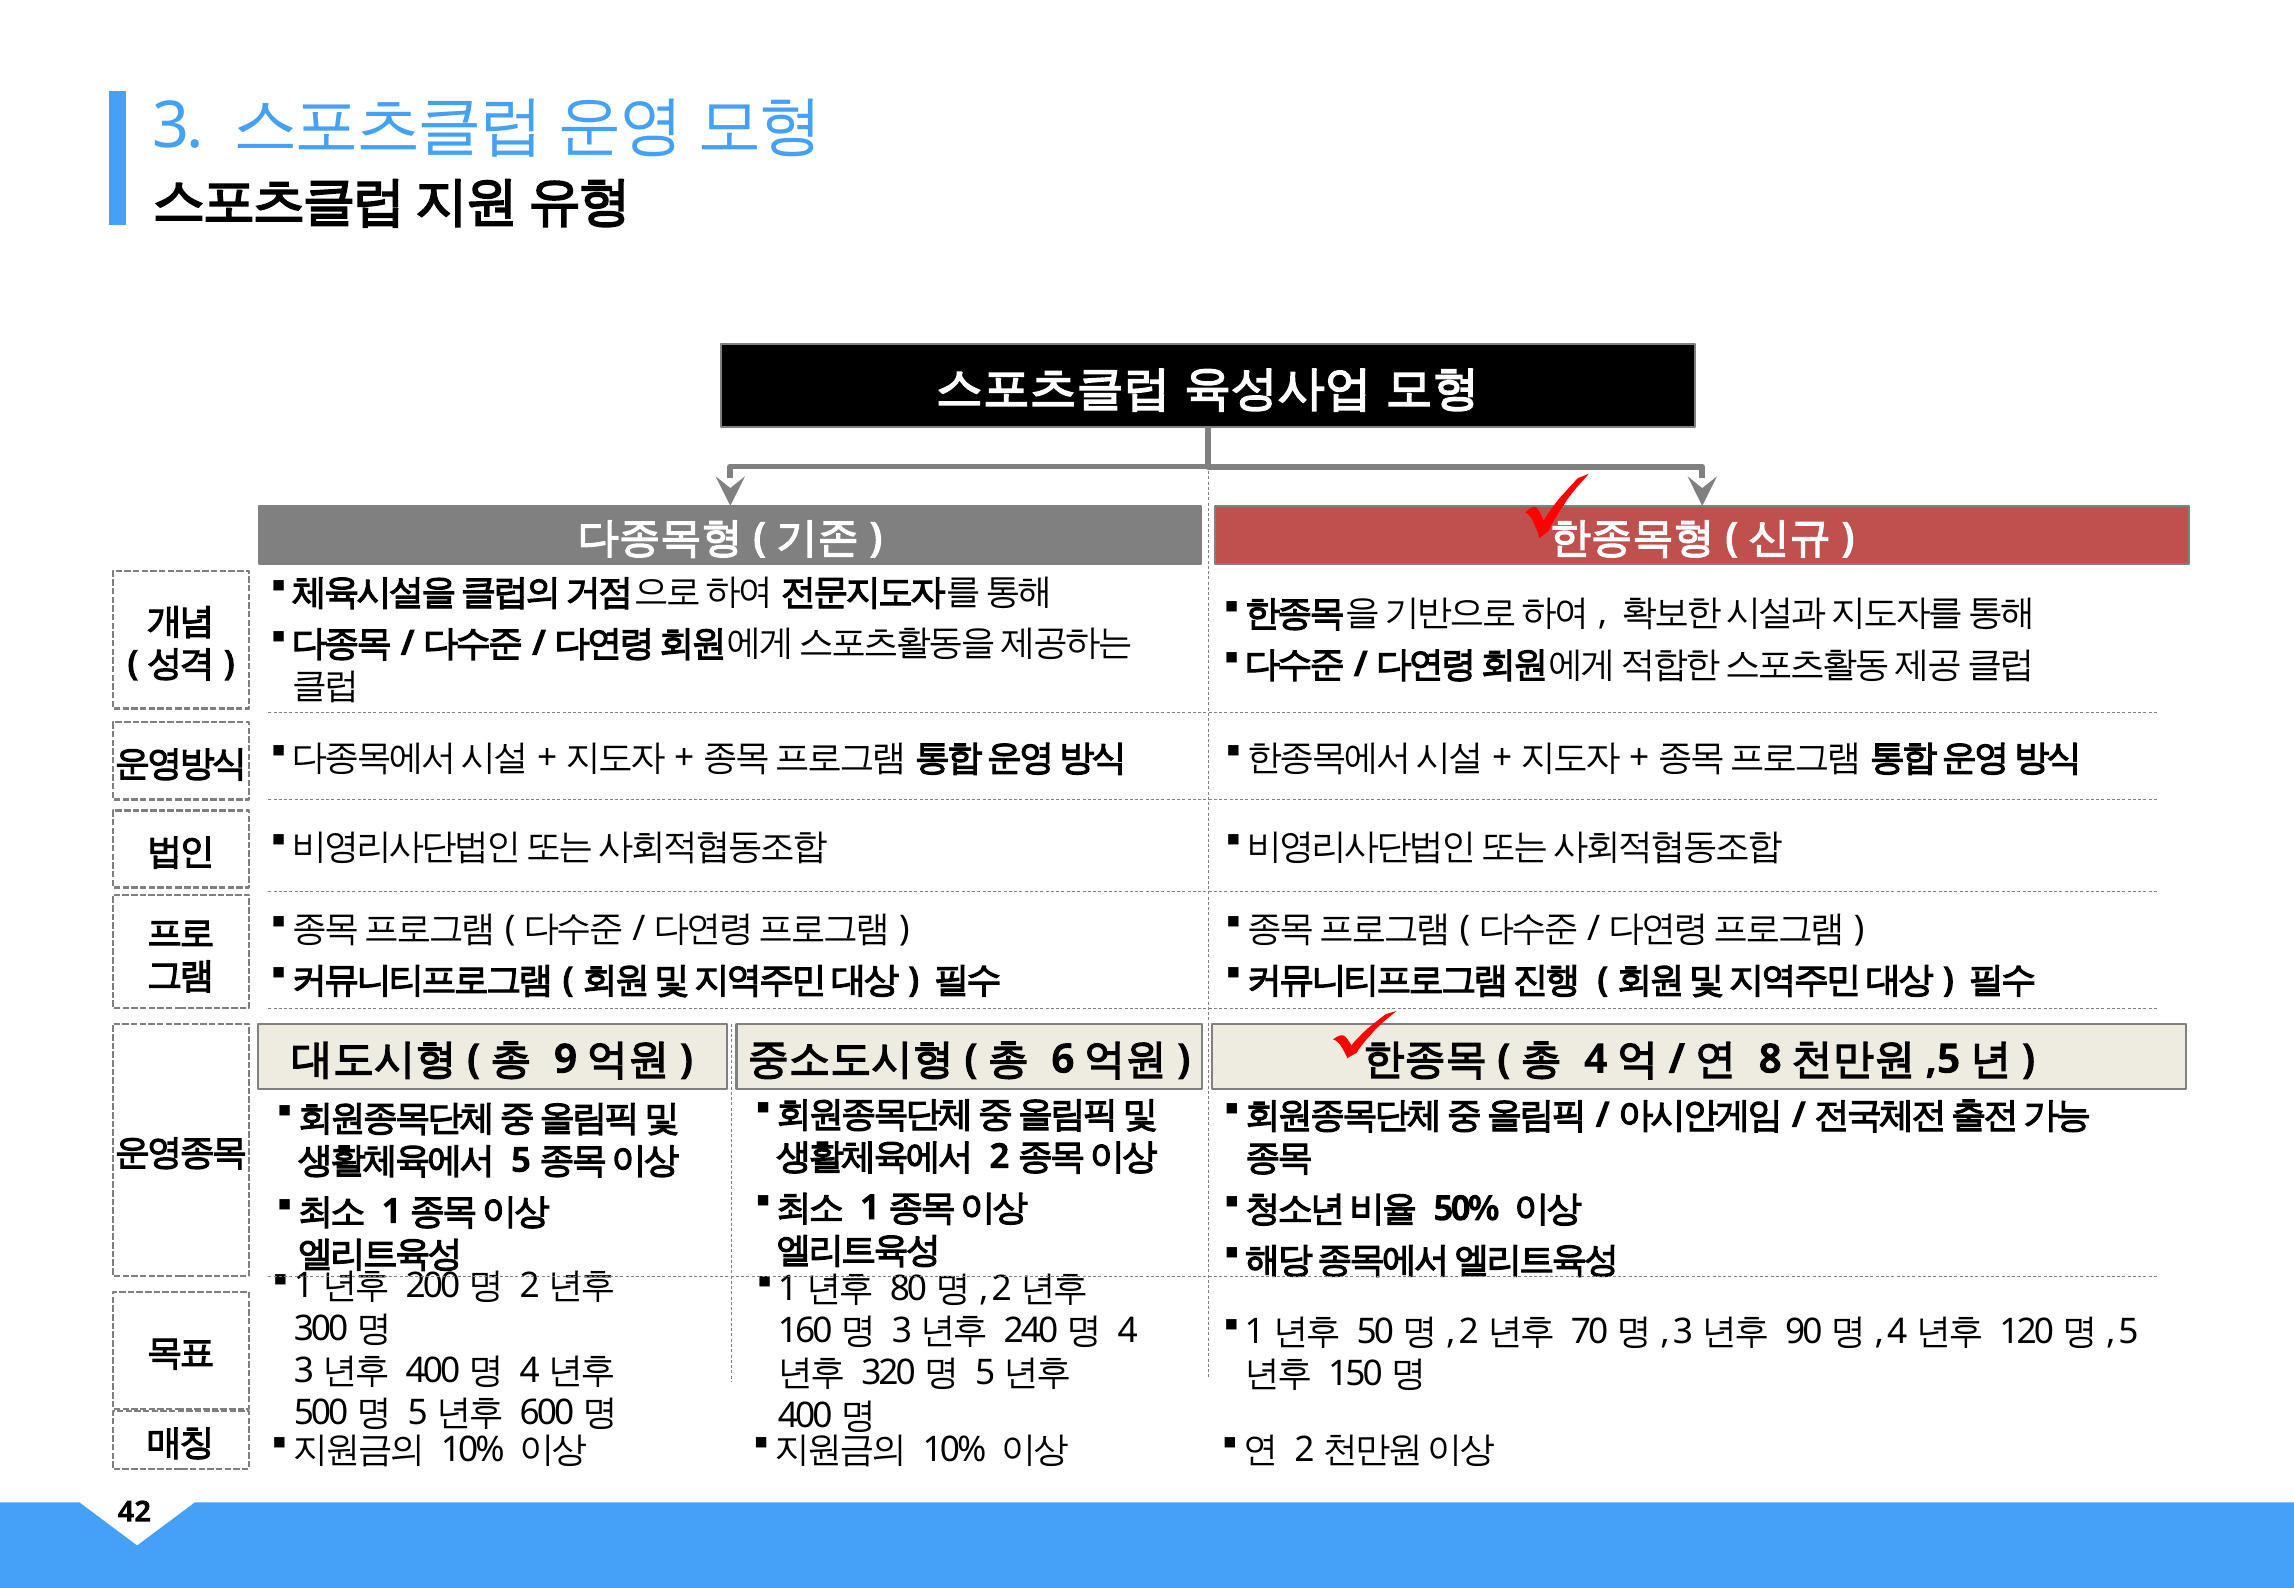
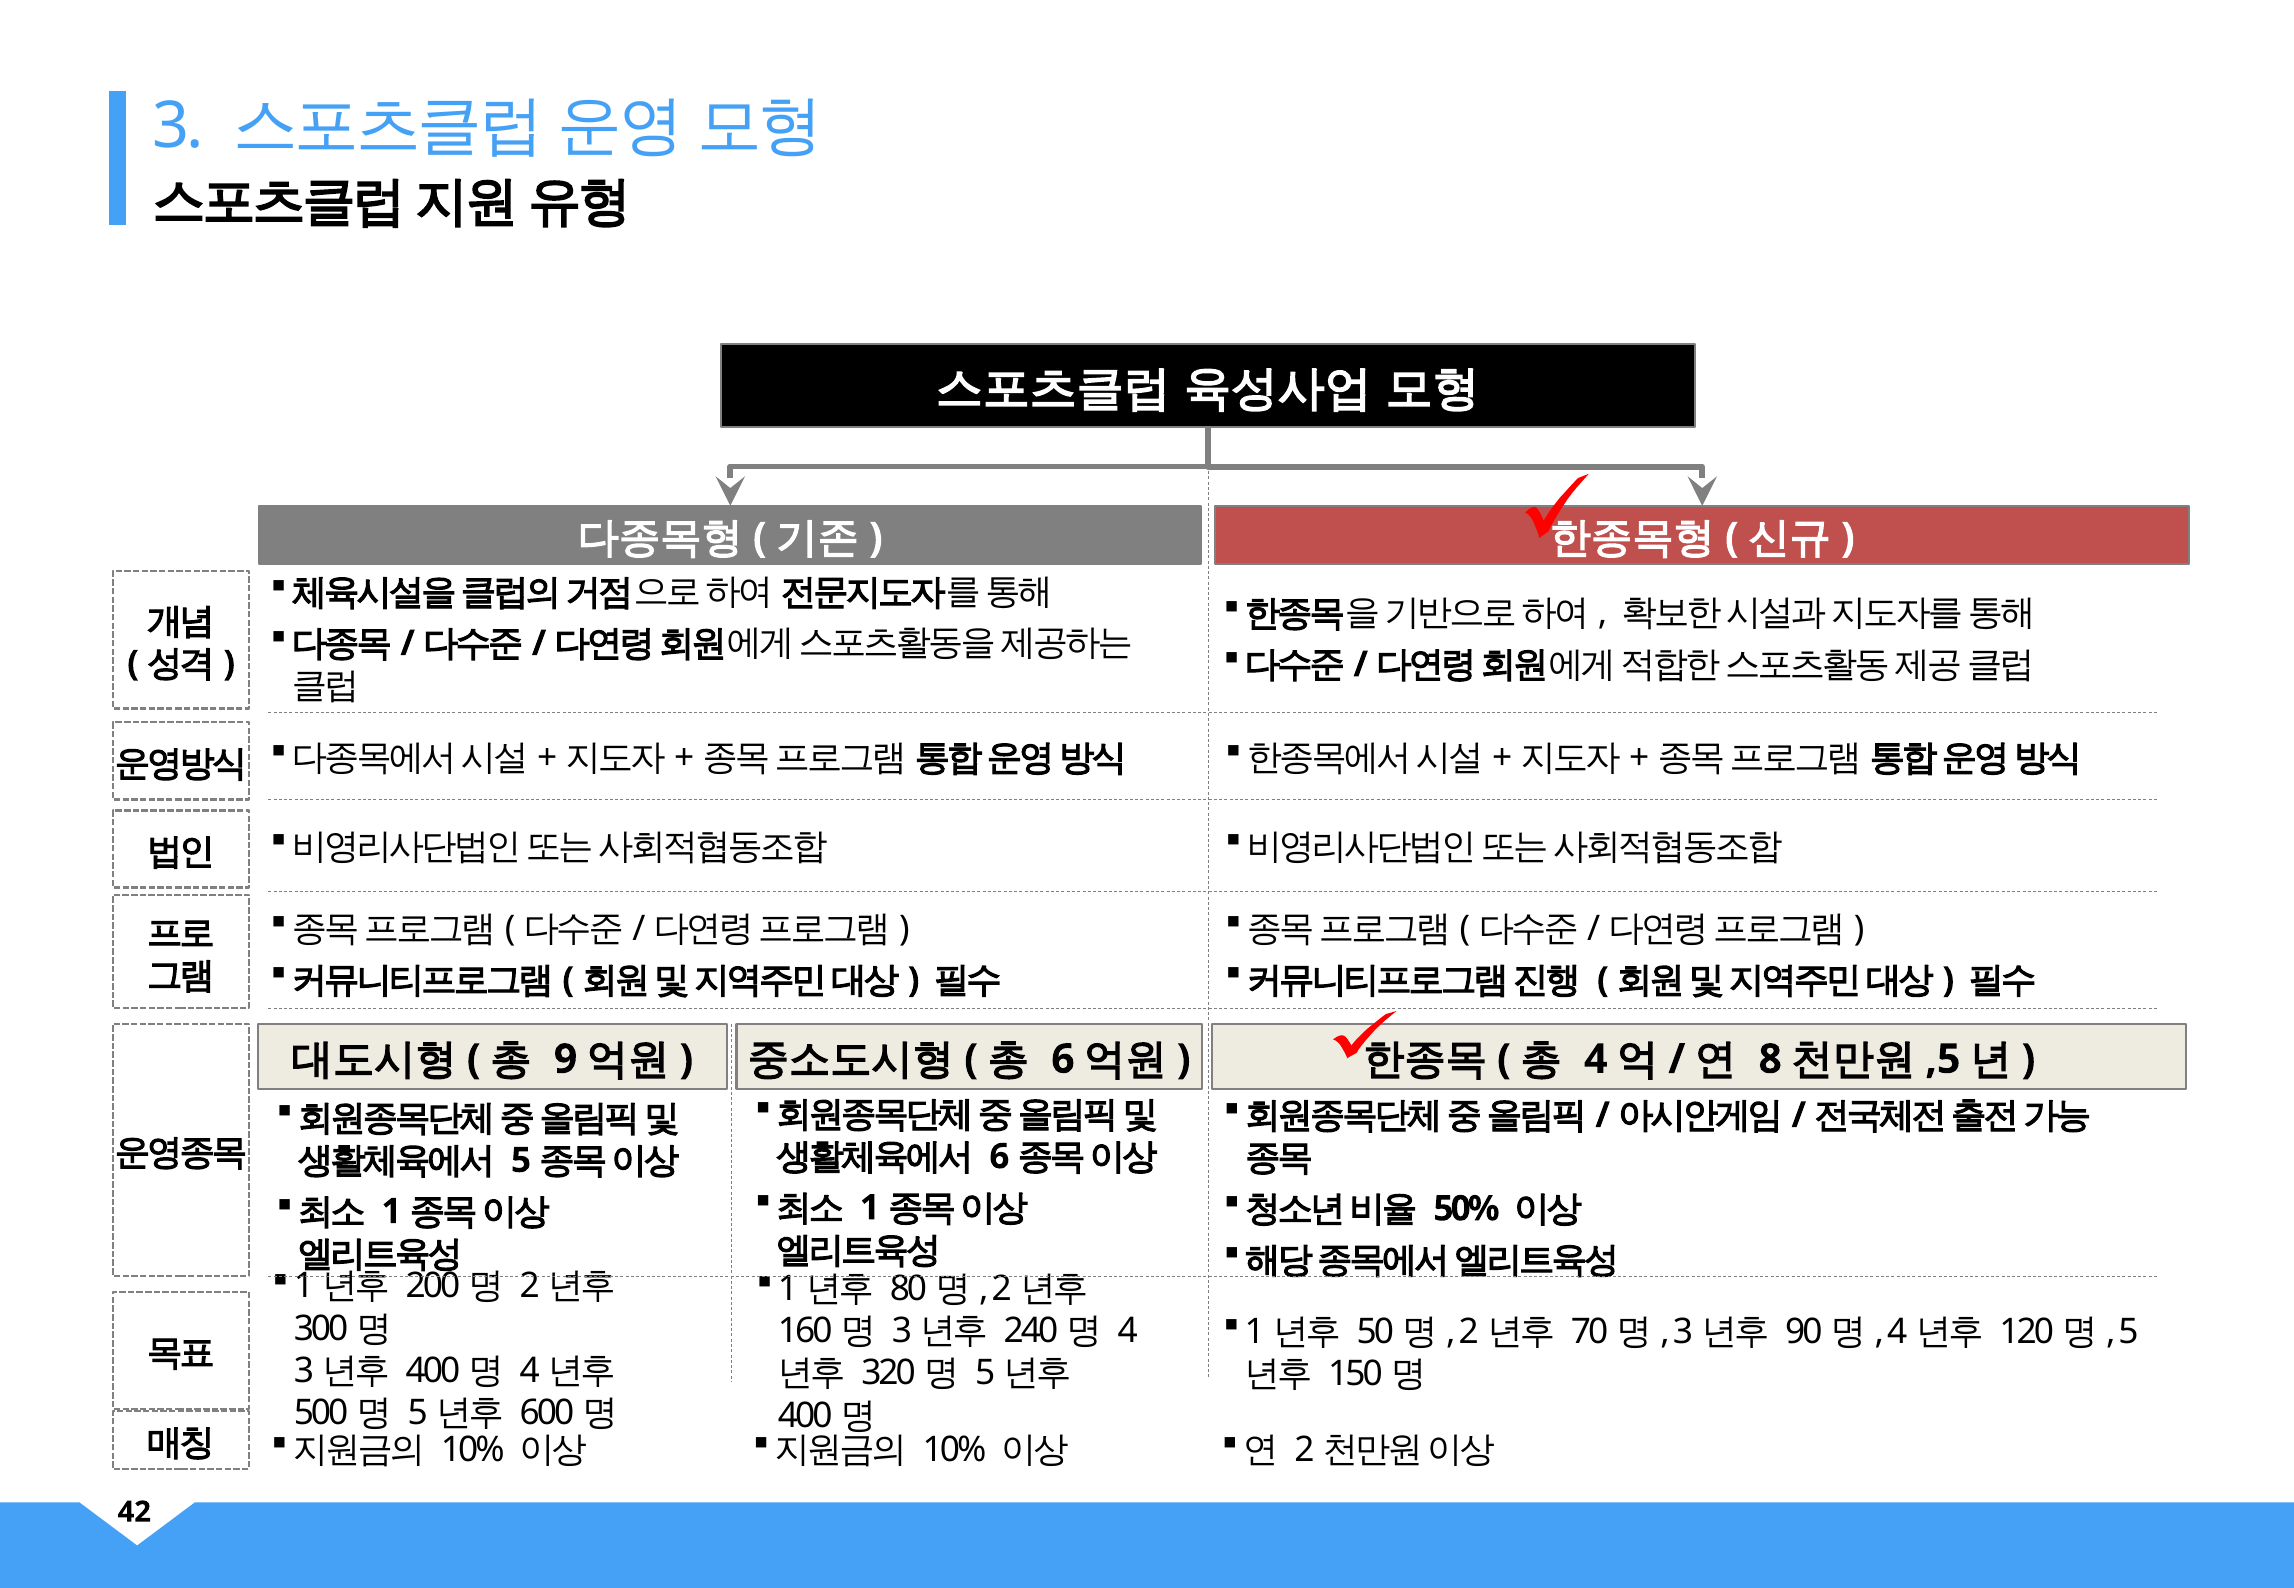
2 at (999, 1157): 2 -> 6
